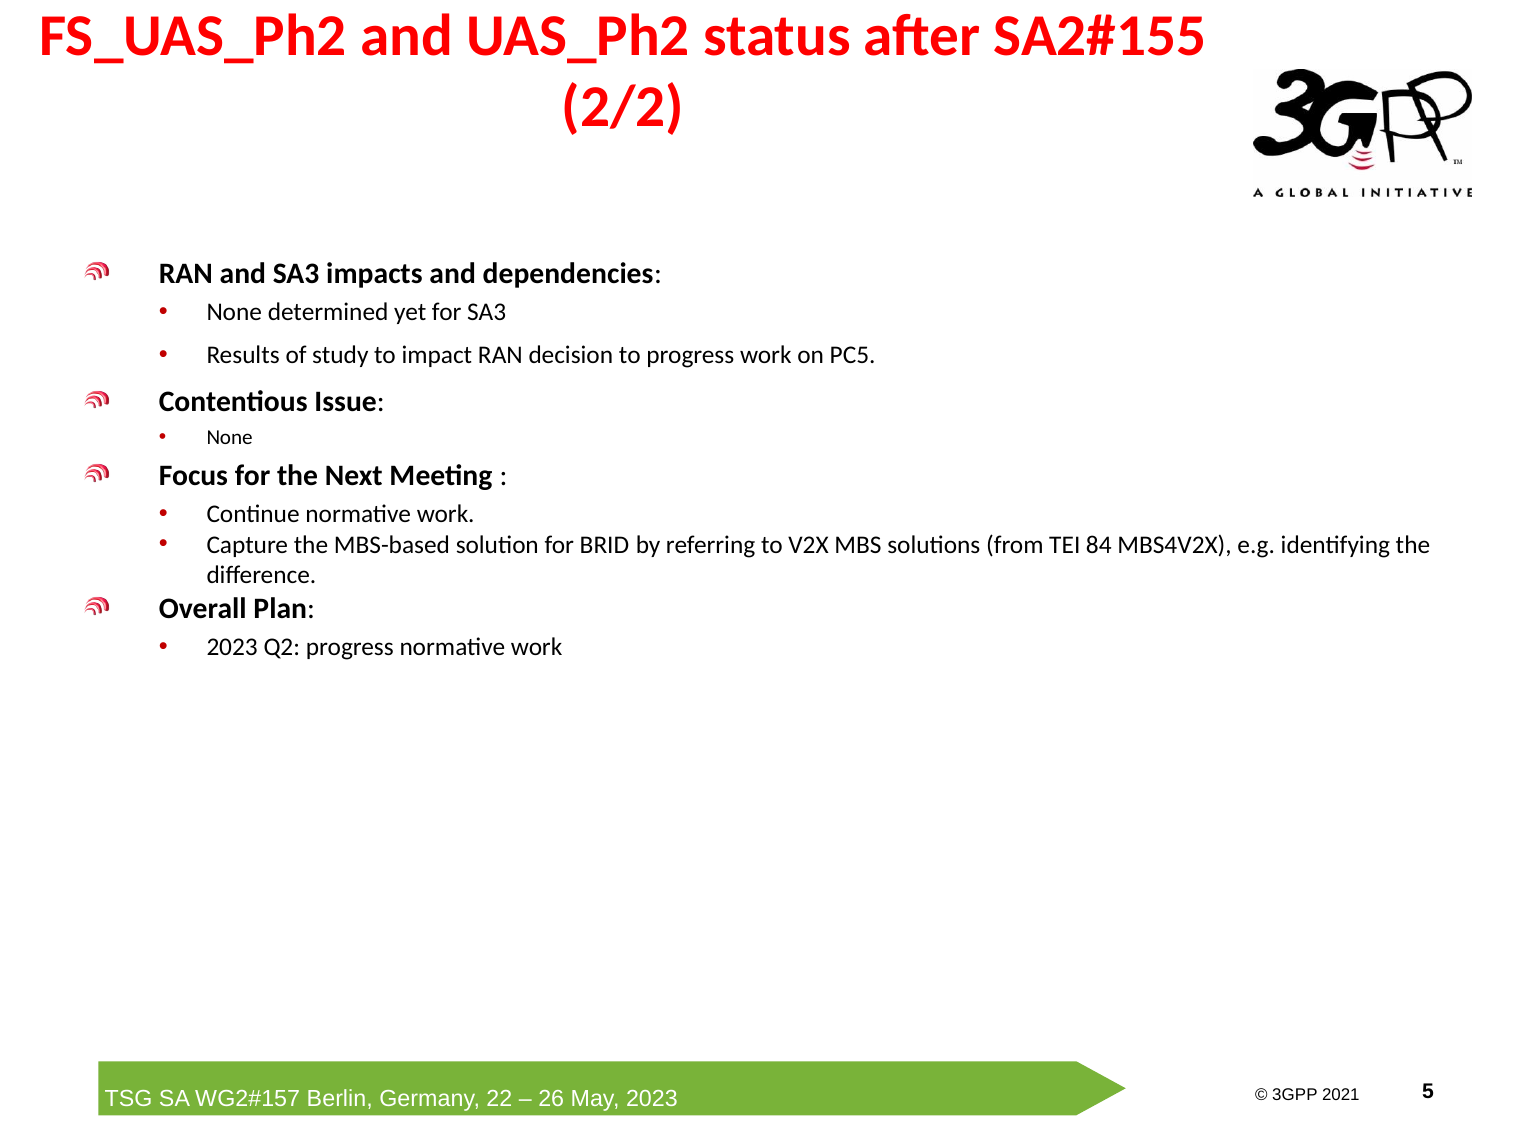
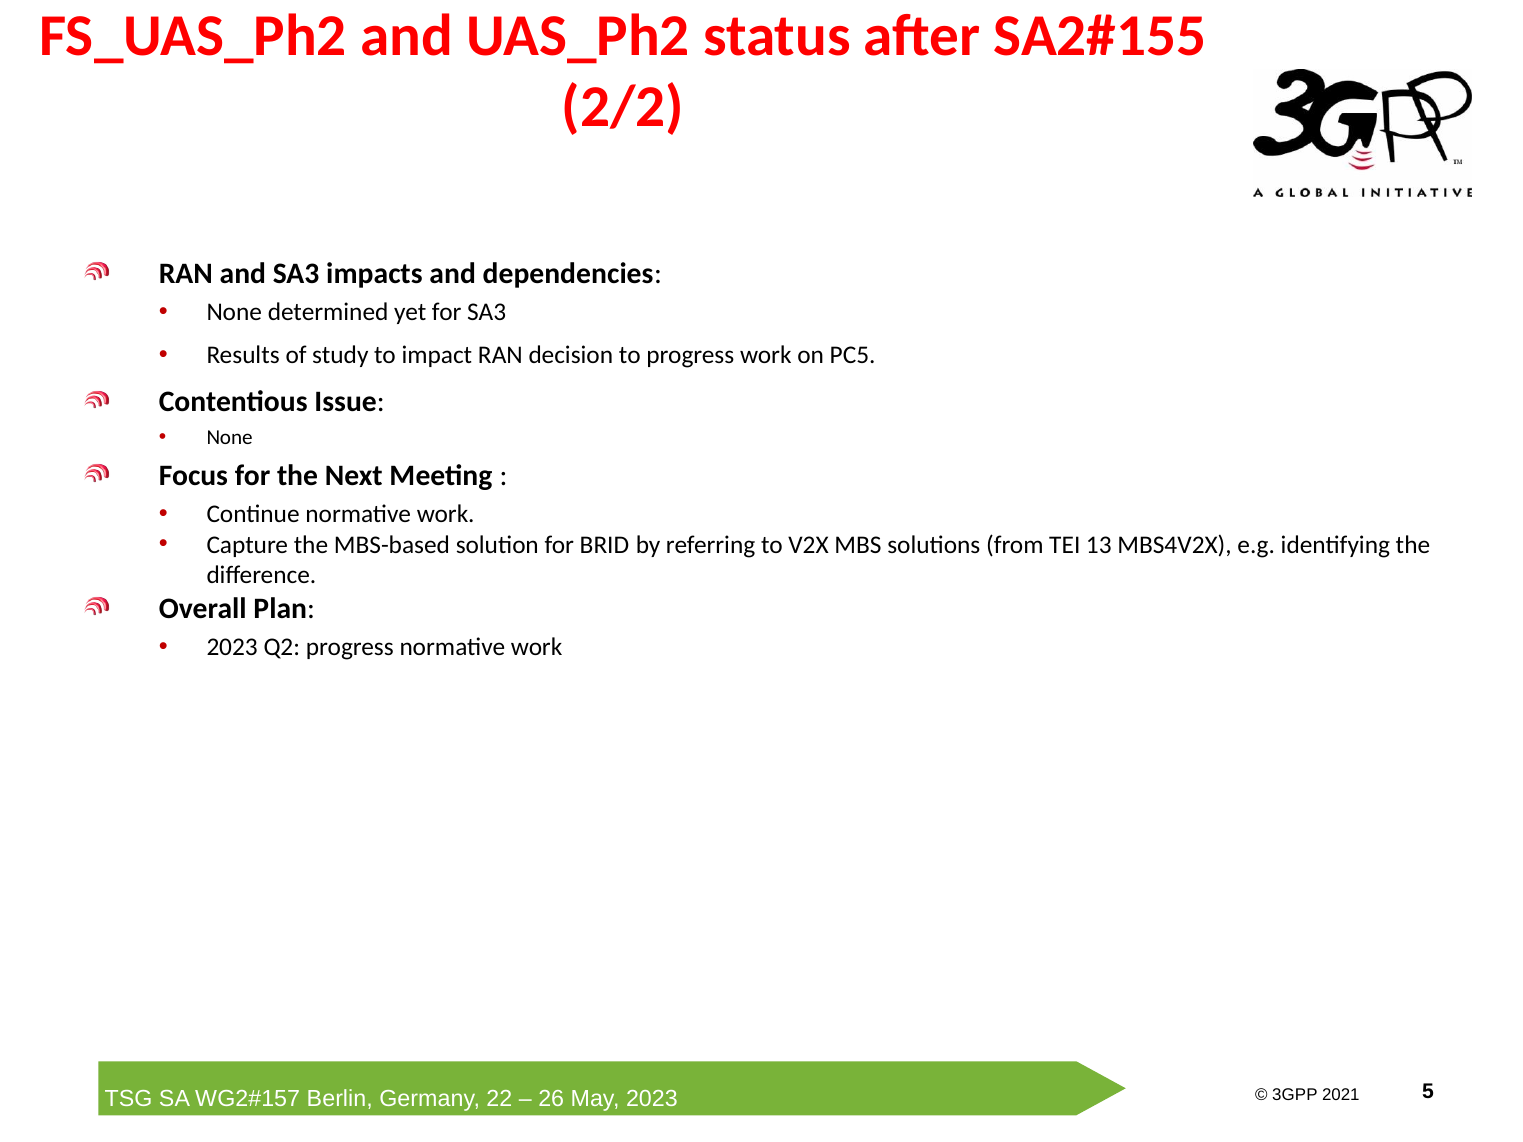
84: 84 -> 13
